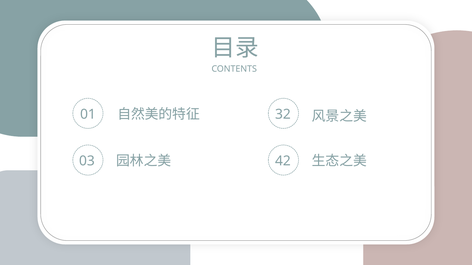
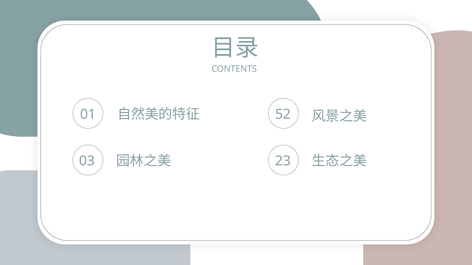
32: 32 -> 52
42: 42 -> 23
